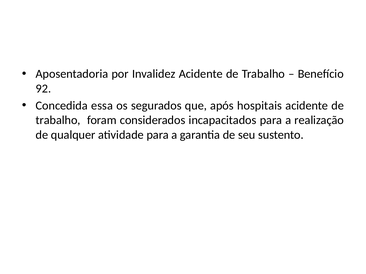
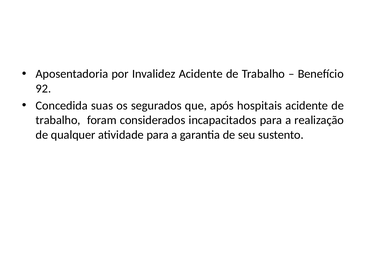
essa: essa -> suas
